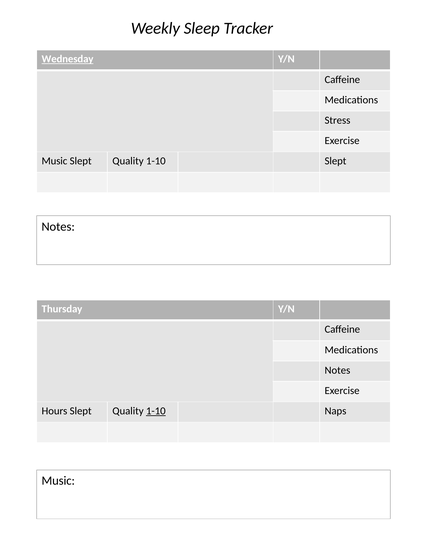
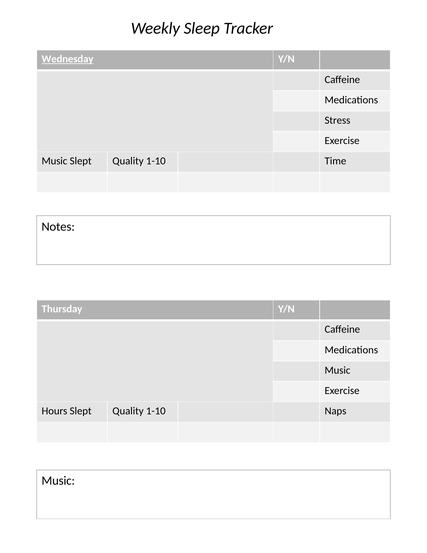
1-10 Slept: Slept -> Time
Notes at (337, 370): Notes -> Music
1-10 at (156, 411) underline: present -> none
